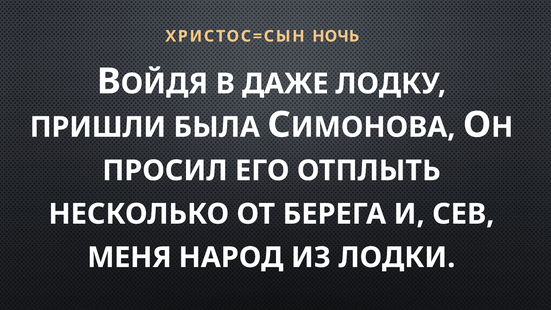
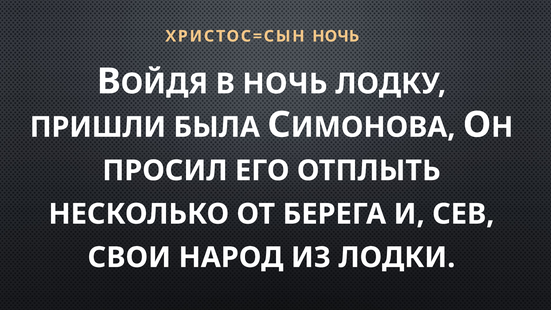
В ДАЖЕ: ДАЖЕ -> НОЧЬ
МЕНЯ: МЕНЯ -> СВОИ
